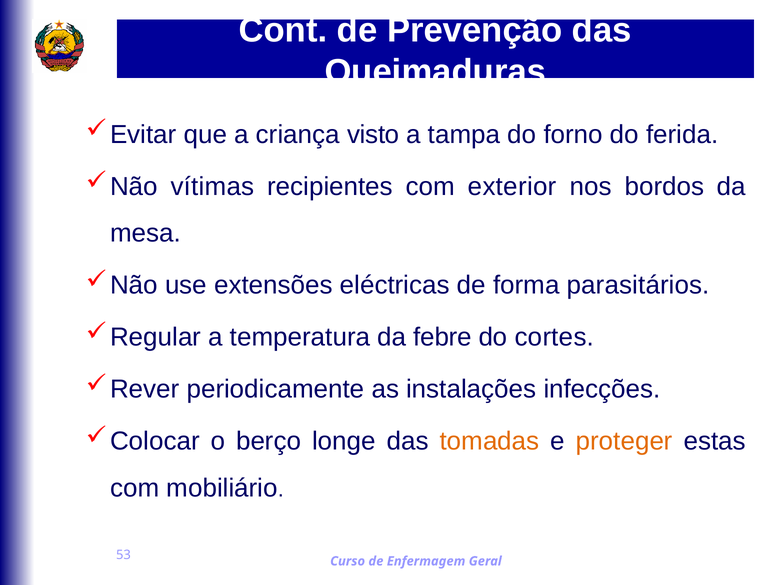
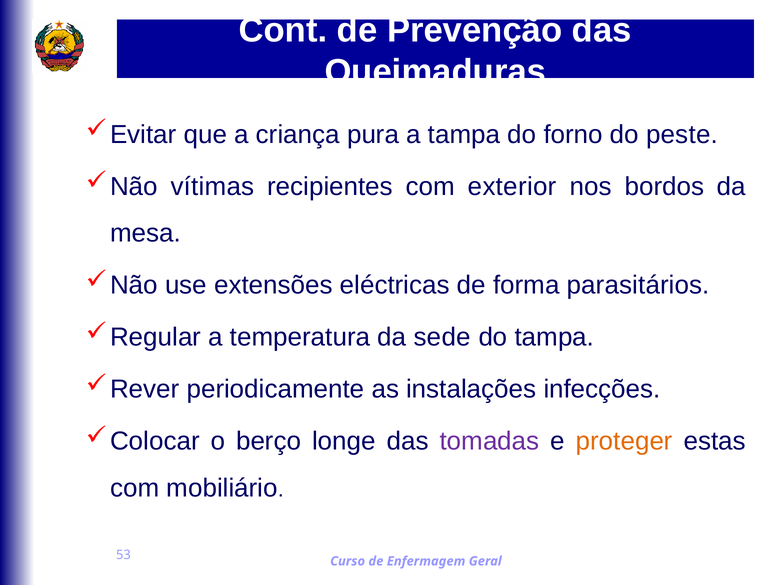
visto: visto -> pura
ferida: ferida -> peste
febre: febre -> sede
do cortes: cortes -> tampa
tomadas colour: orange -> purple
